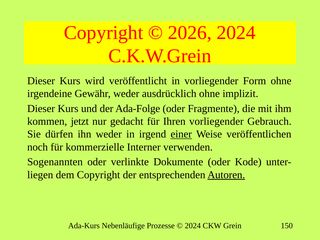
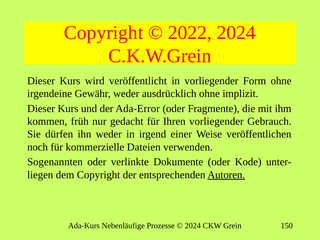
2026: 2026 -> 2022
Ada-Folge: Ada-Folge -> Ada-Error
jetzt: jetzt -> früh
einer underline: present -> none
Interner: Interner -> Dateien
